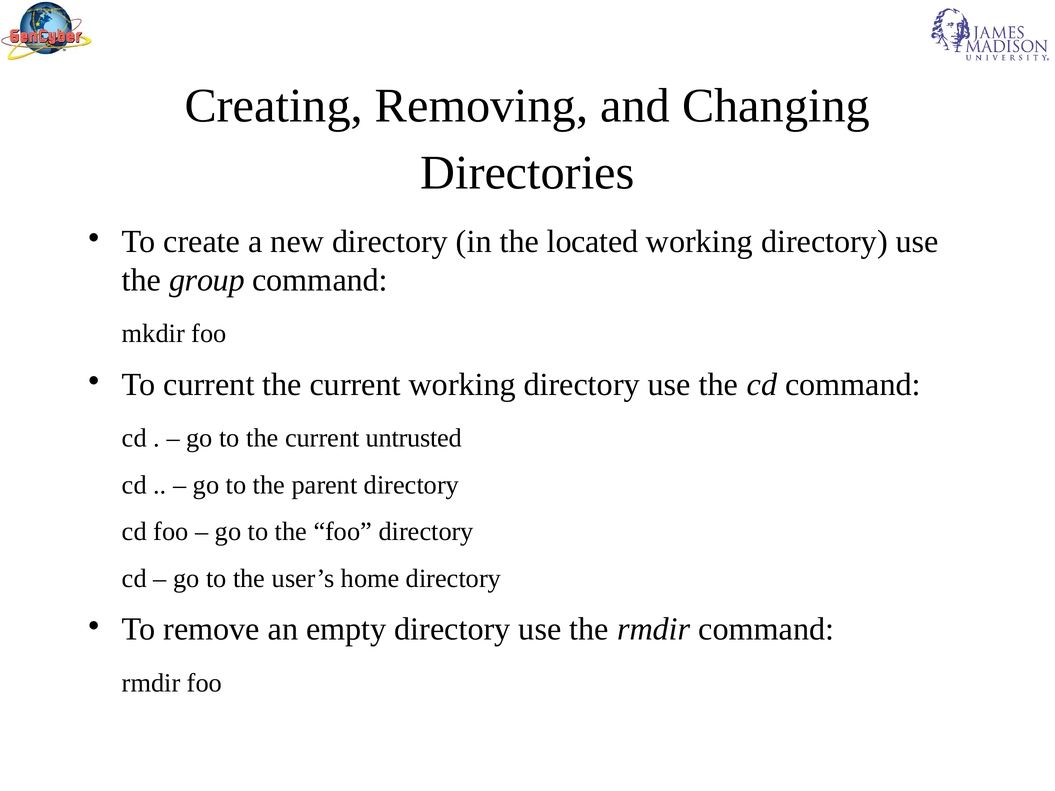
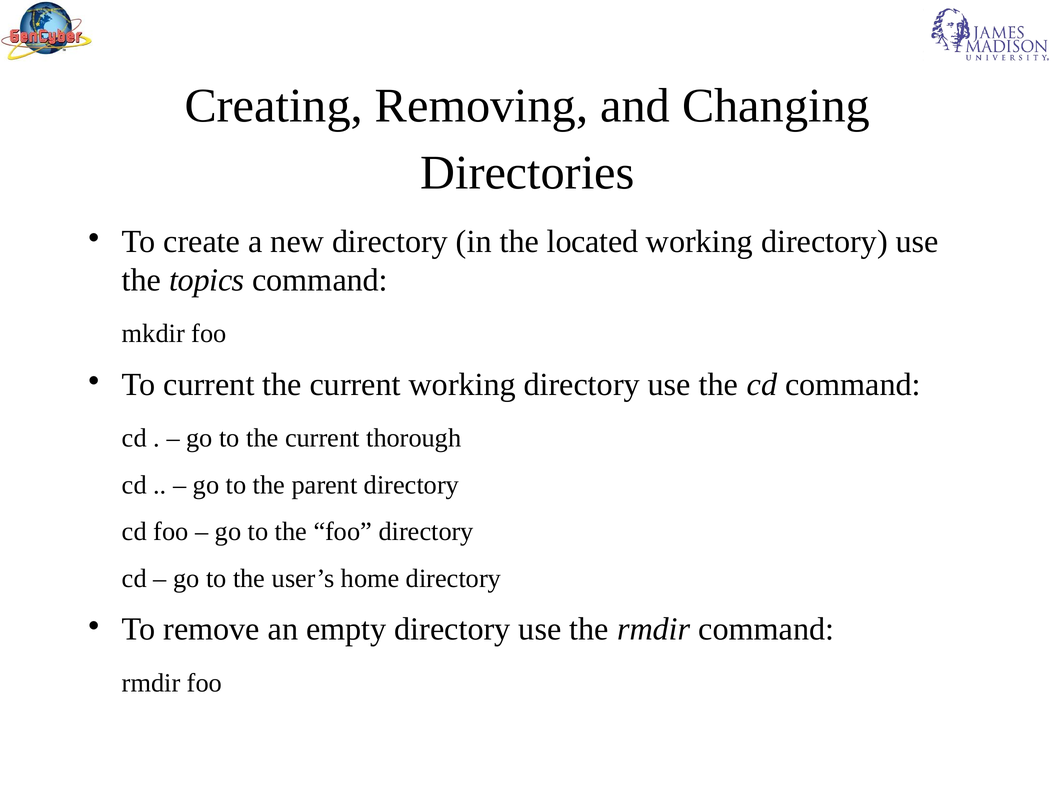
group: group -> topics
untrusted: untrusted -> thorough
